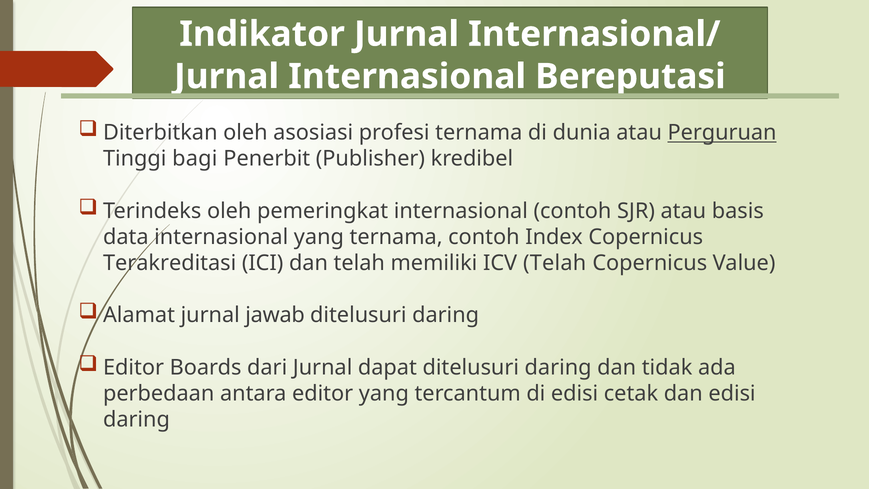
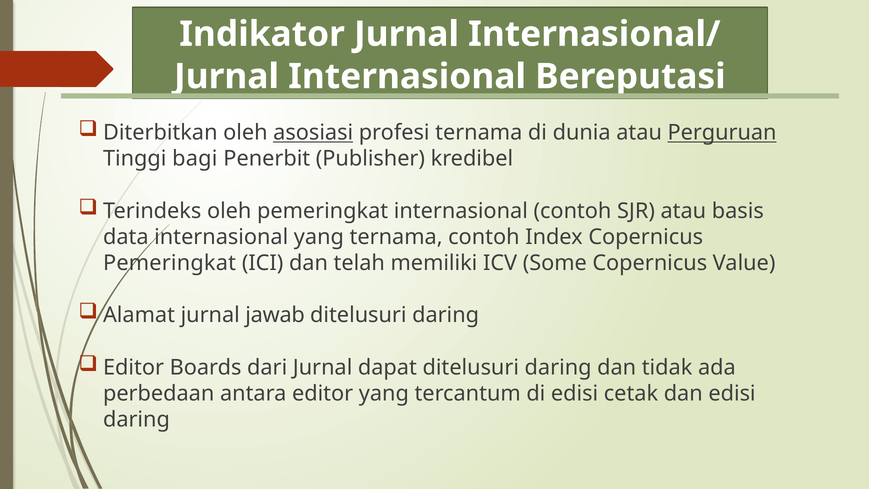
asosiasi underline: none -> present
Terakreditasi at (170, 263): Terakreditasi -> Pemeringkat
ICV Telah: Telah -> Some
